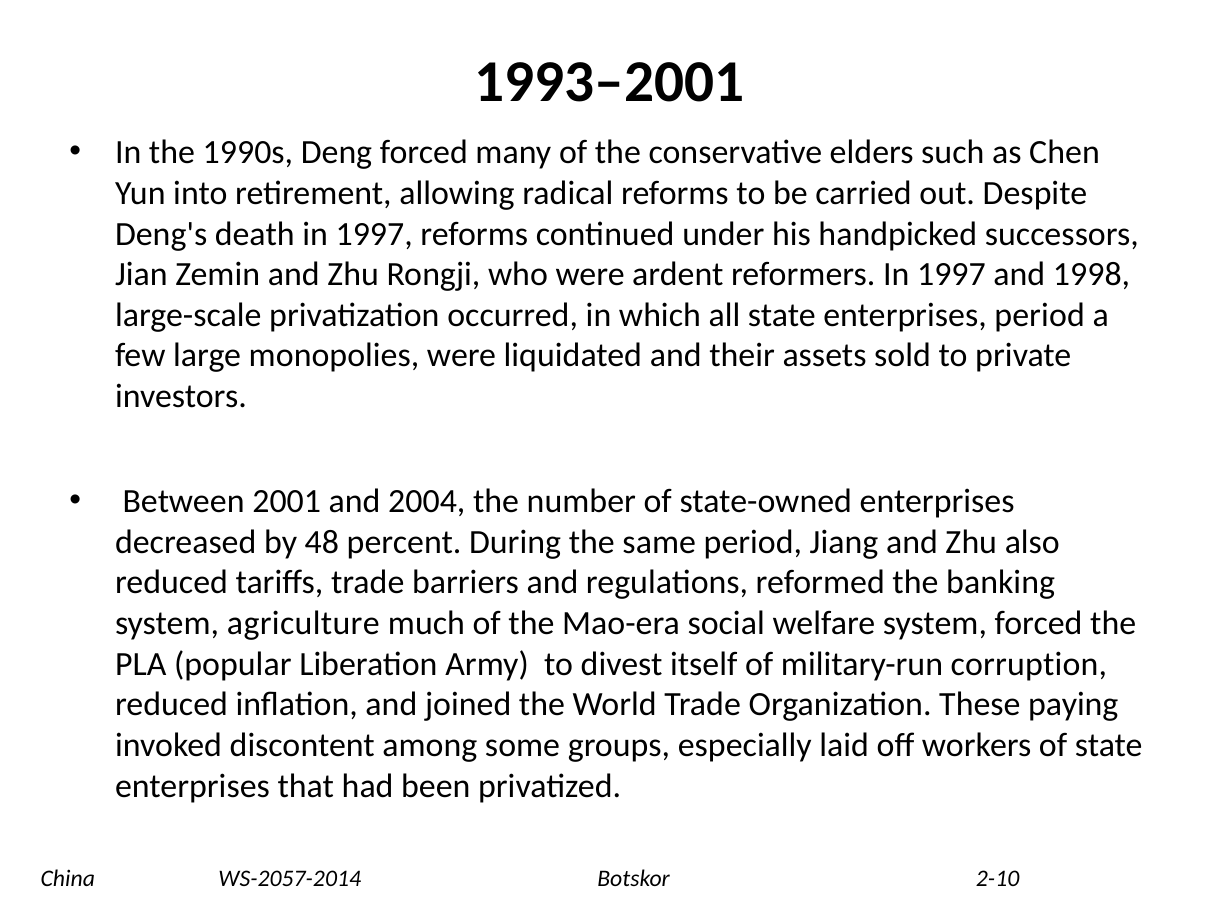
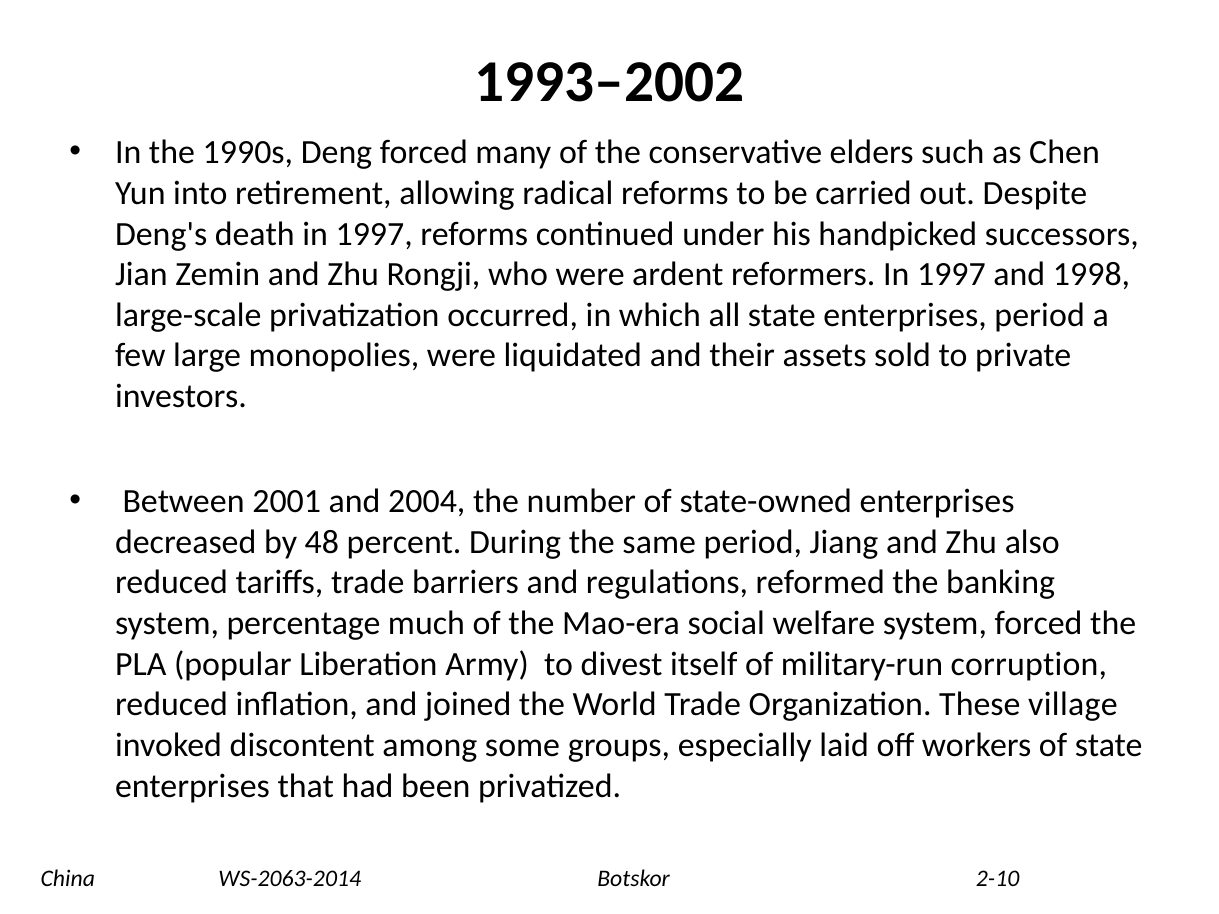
1993–2001: 1993–2001 -> 1993–2002
agriculture: agriculture -> percentage
paying: paying -> village
WS-2057-2014: WS-2057-2014 -> WS-2063-2014
